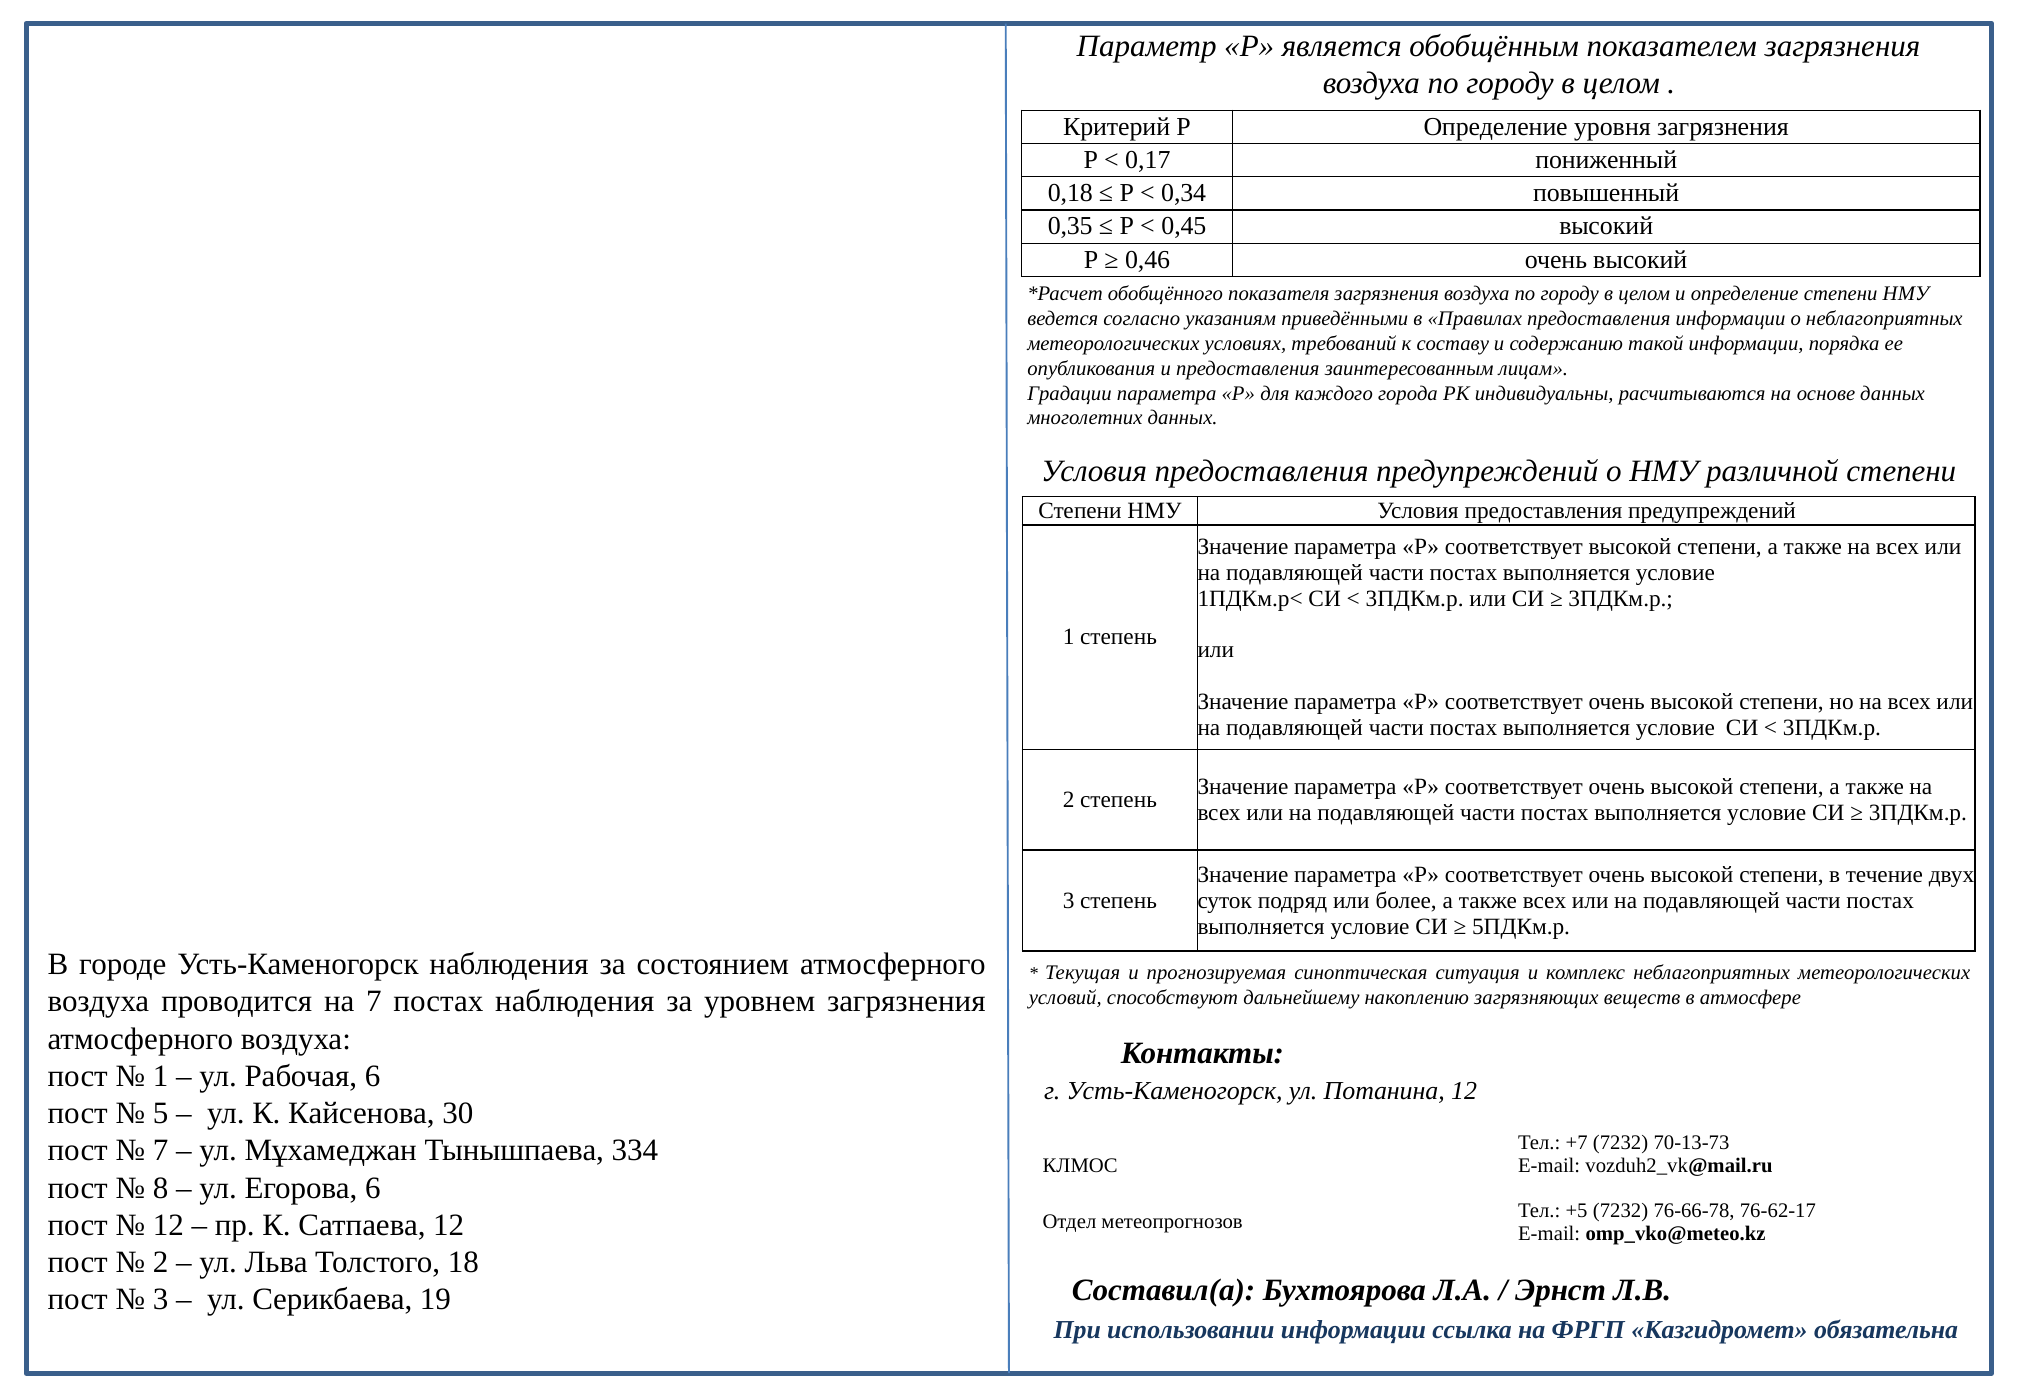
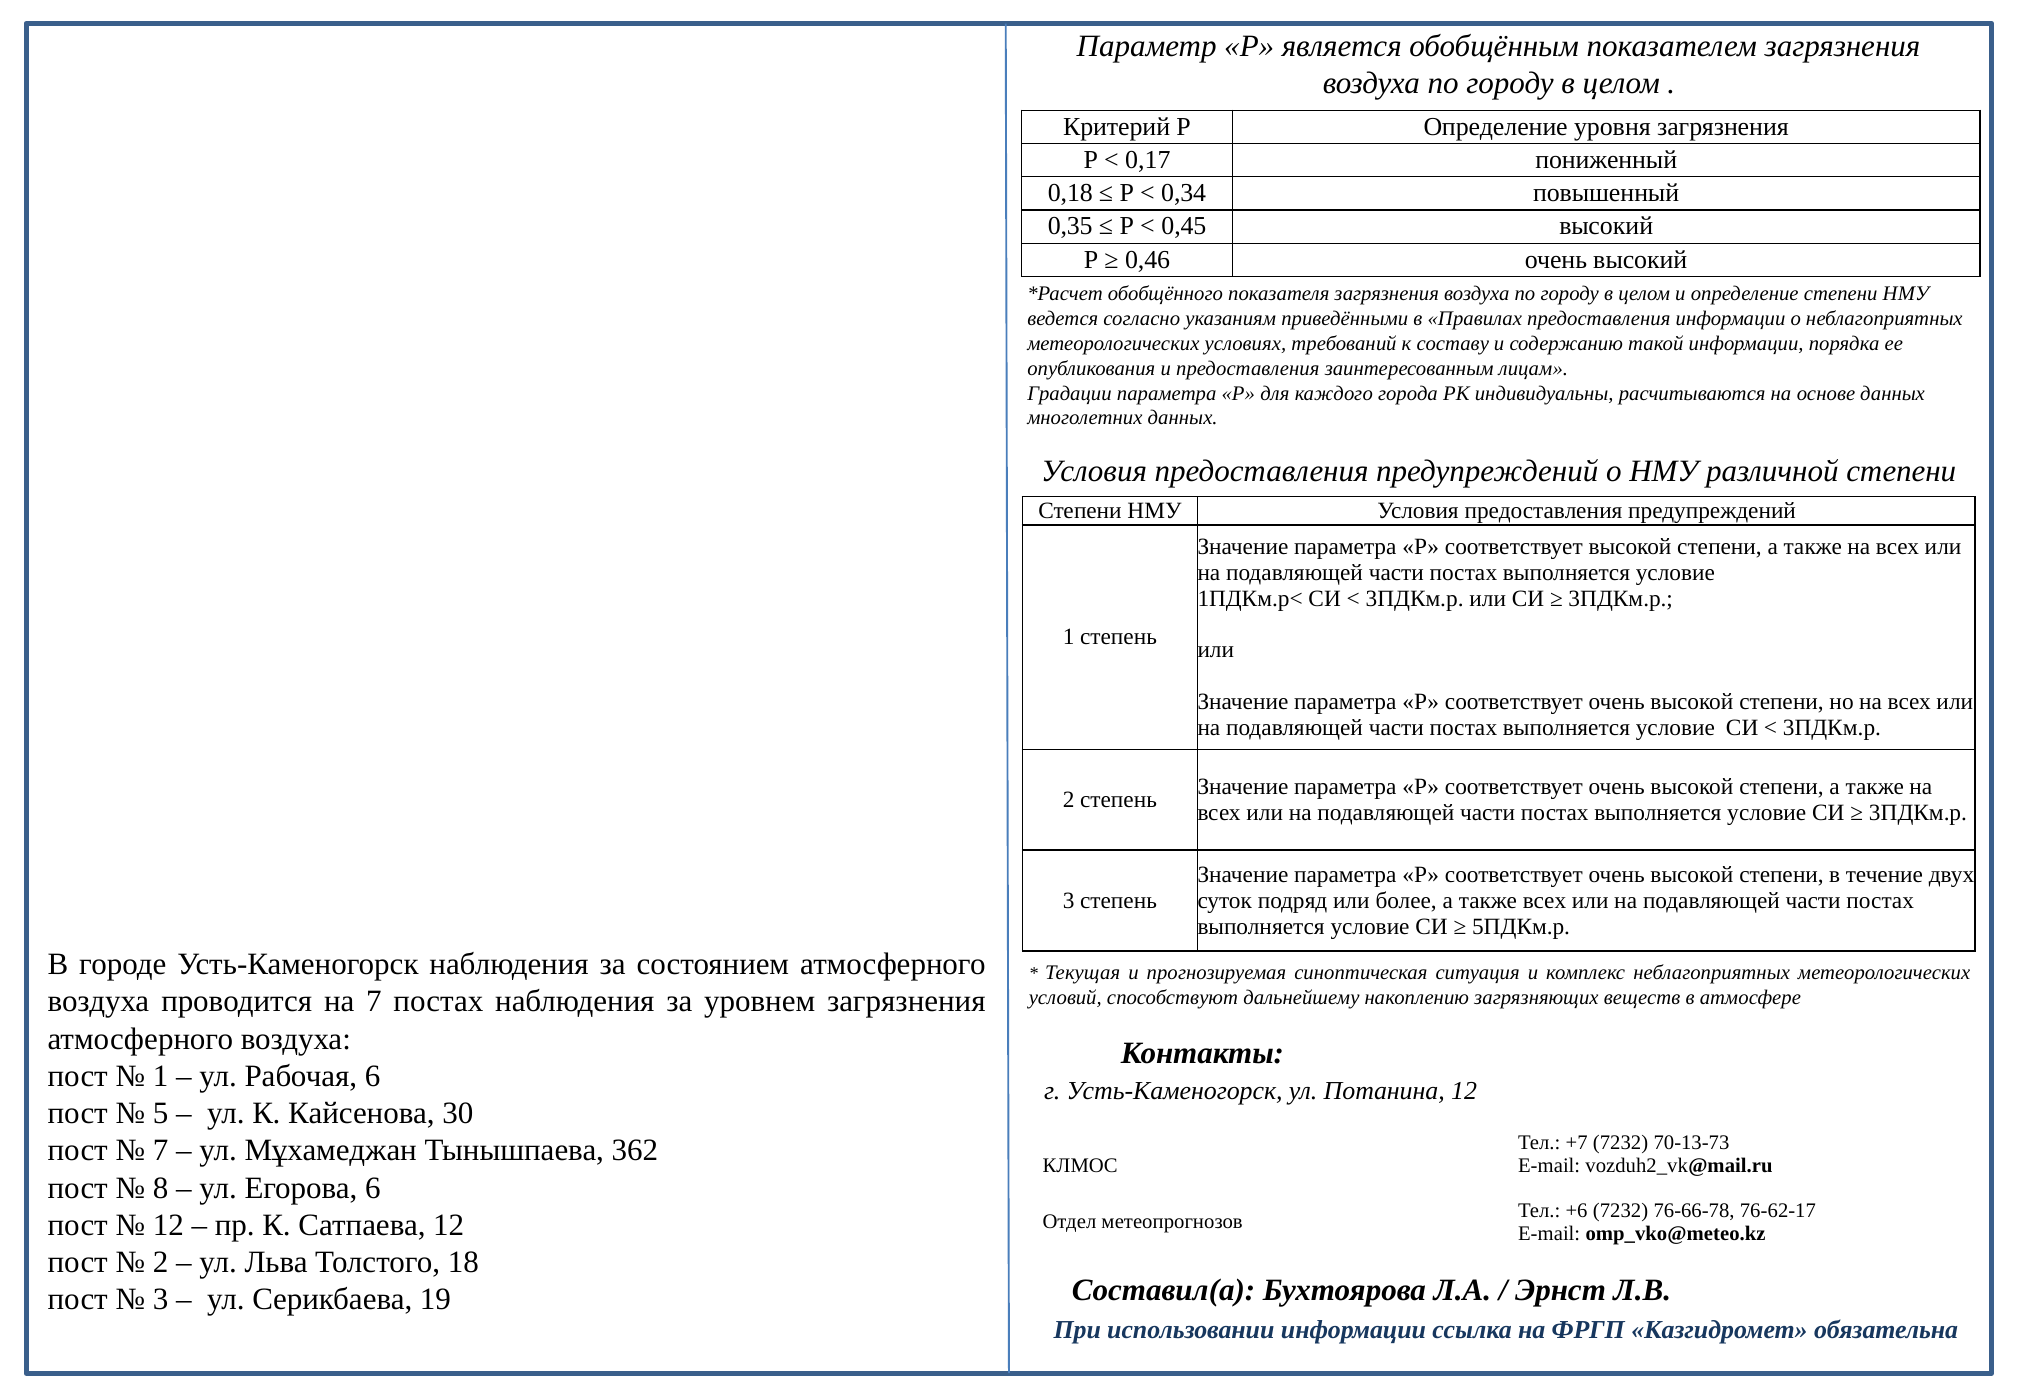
334: 334 -> 362
+5: +5 -> +6
